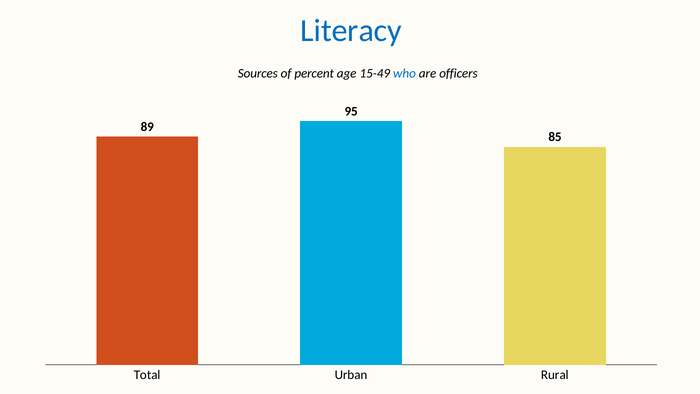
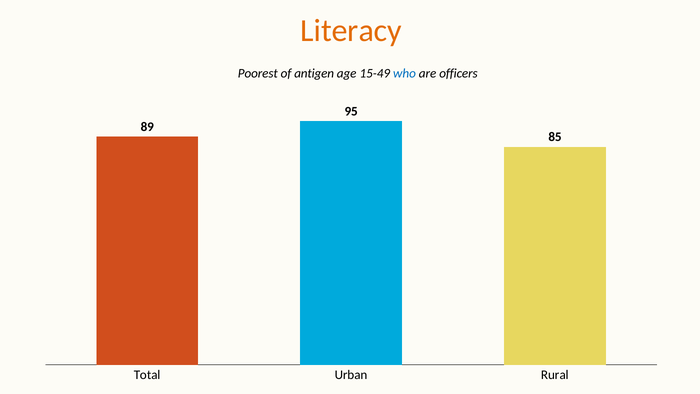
Literacy colour: blue -> orange
Sources: Sources -> Poorest
percent: percent -> antigen
